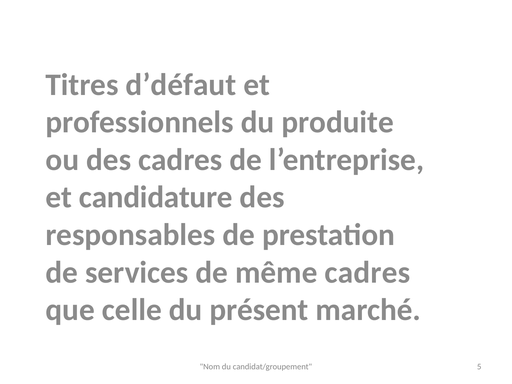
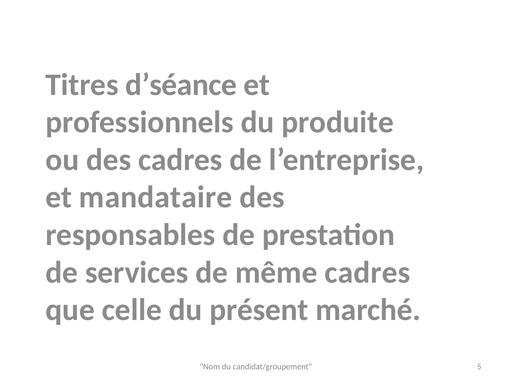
d’défaut: d’défaut -> d’séance
candidature: candidature -> mandataire
